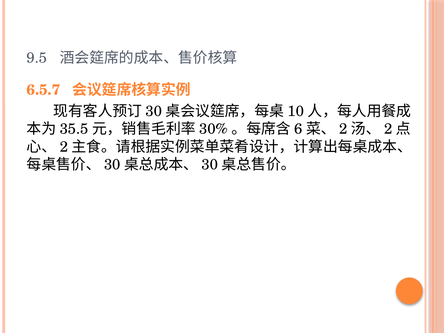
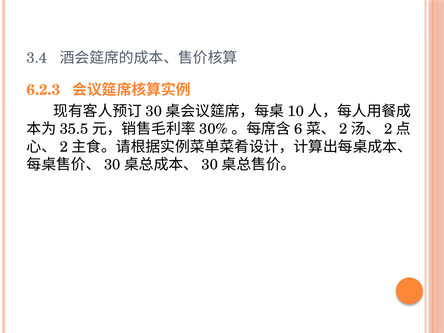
9.5: 9.5 -> 3.4
6.5.7: 6.5.7 -> 6.2.3
